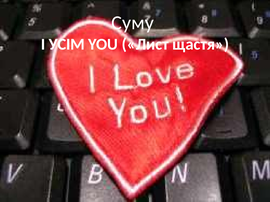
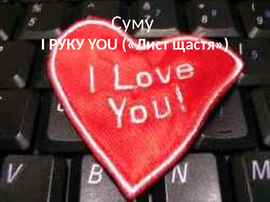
УСІМ: УСІМ -> РУКУ
